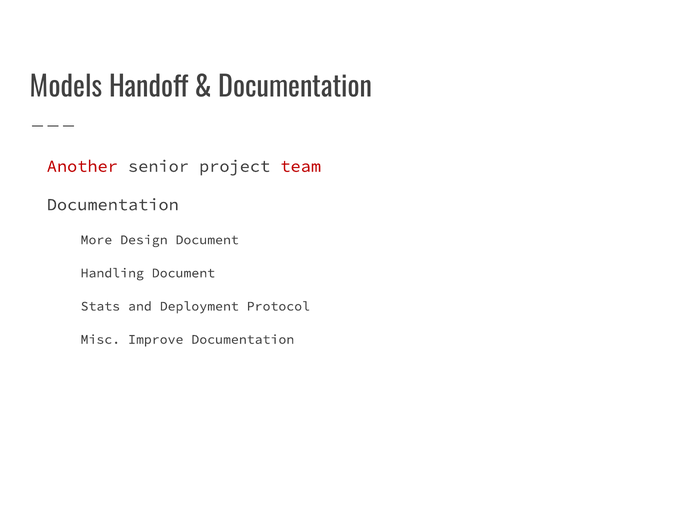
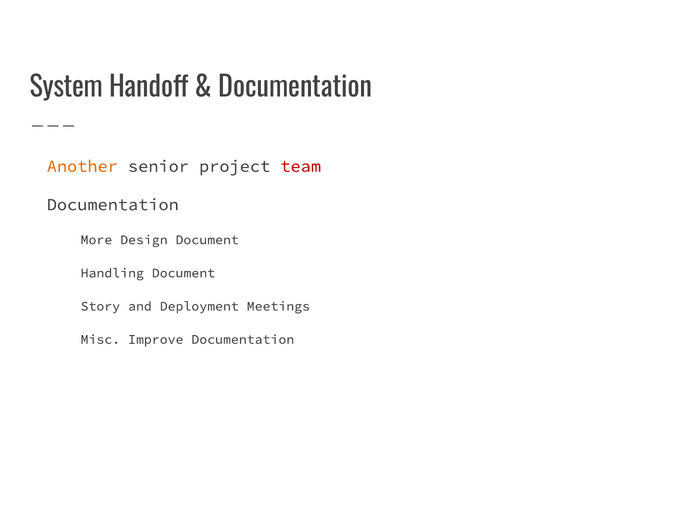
Models: Models -> System
Another colour: red -> orange
Stats: Stats -> Story
Protocol: Protocol -> Meetings
